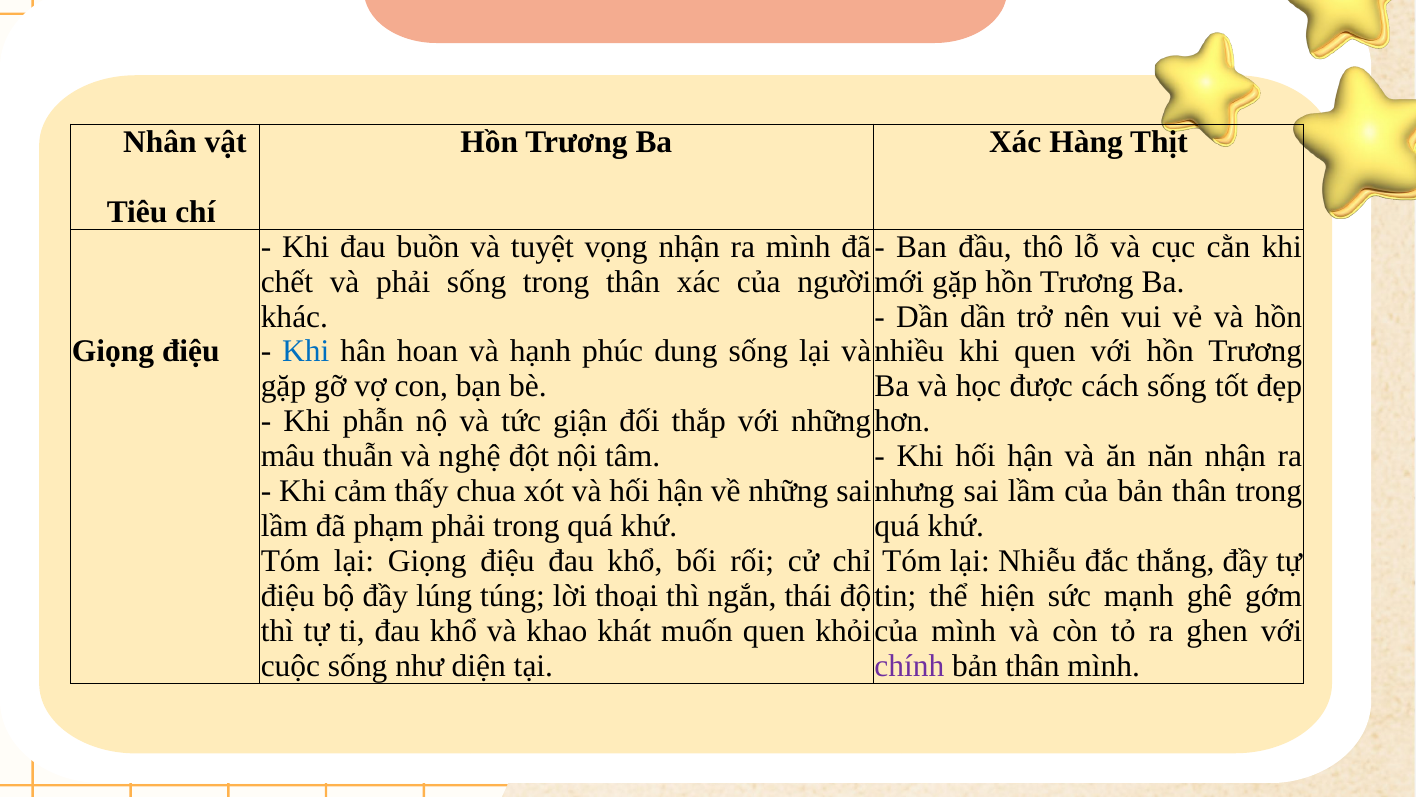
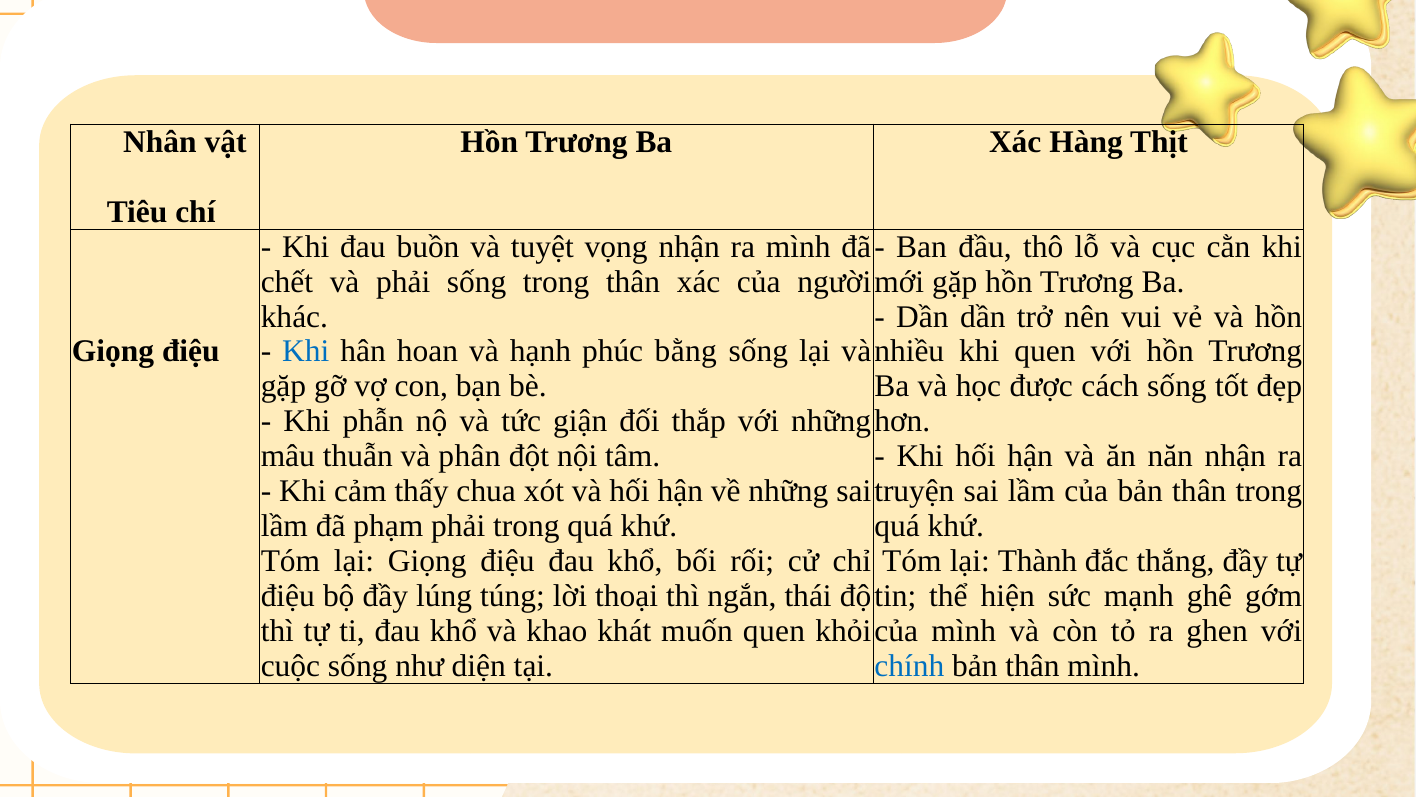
dung: dung -> bằng
nghệ: nghệ -> phân
nhưng: nhưng -> truyện
Nhiễu: Nhiễu -> Thành
chính colour: purple -> blue
